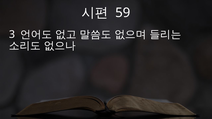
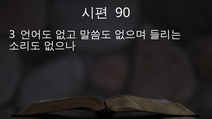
59: 59 -> 90
